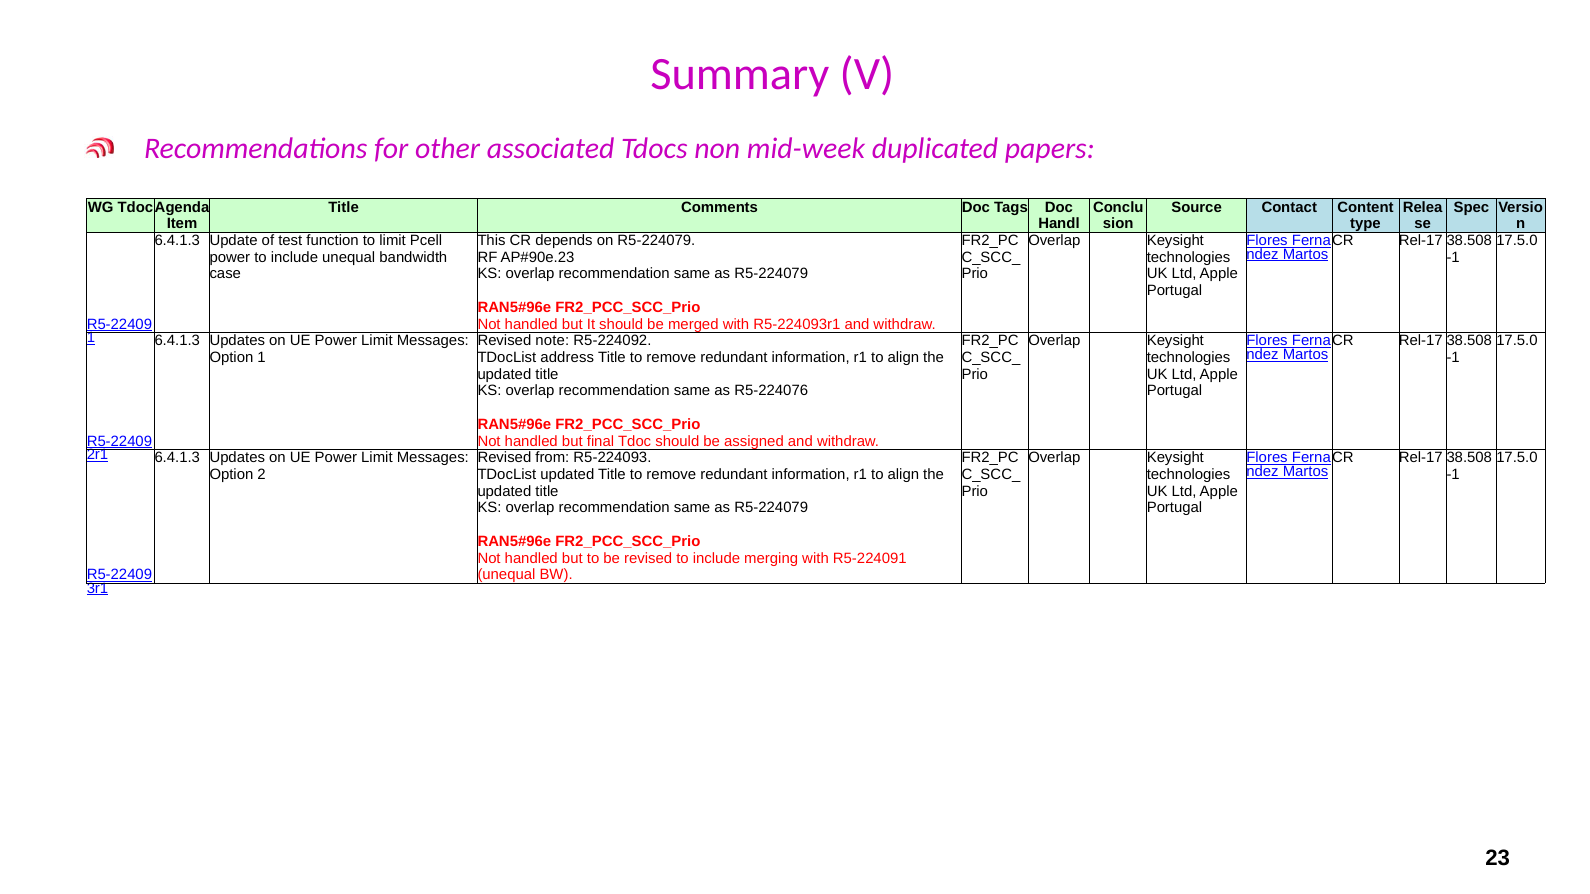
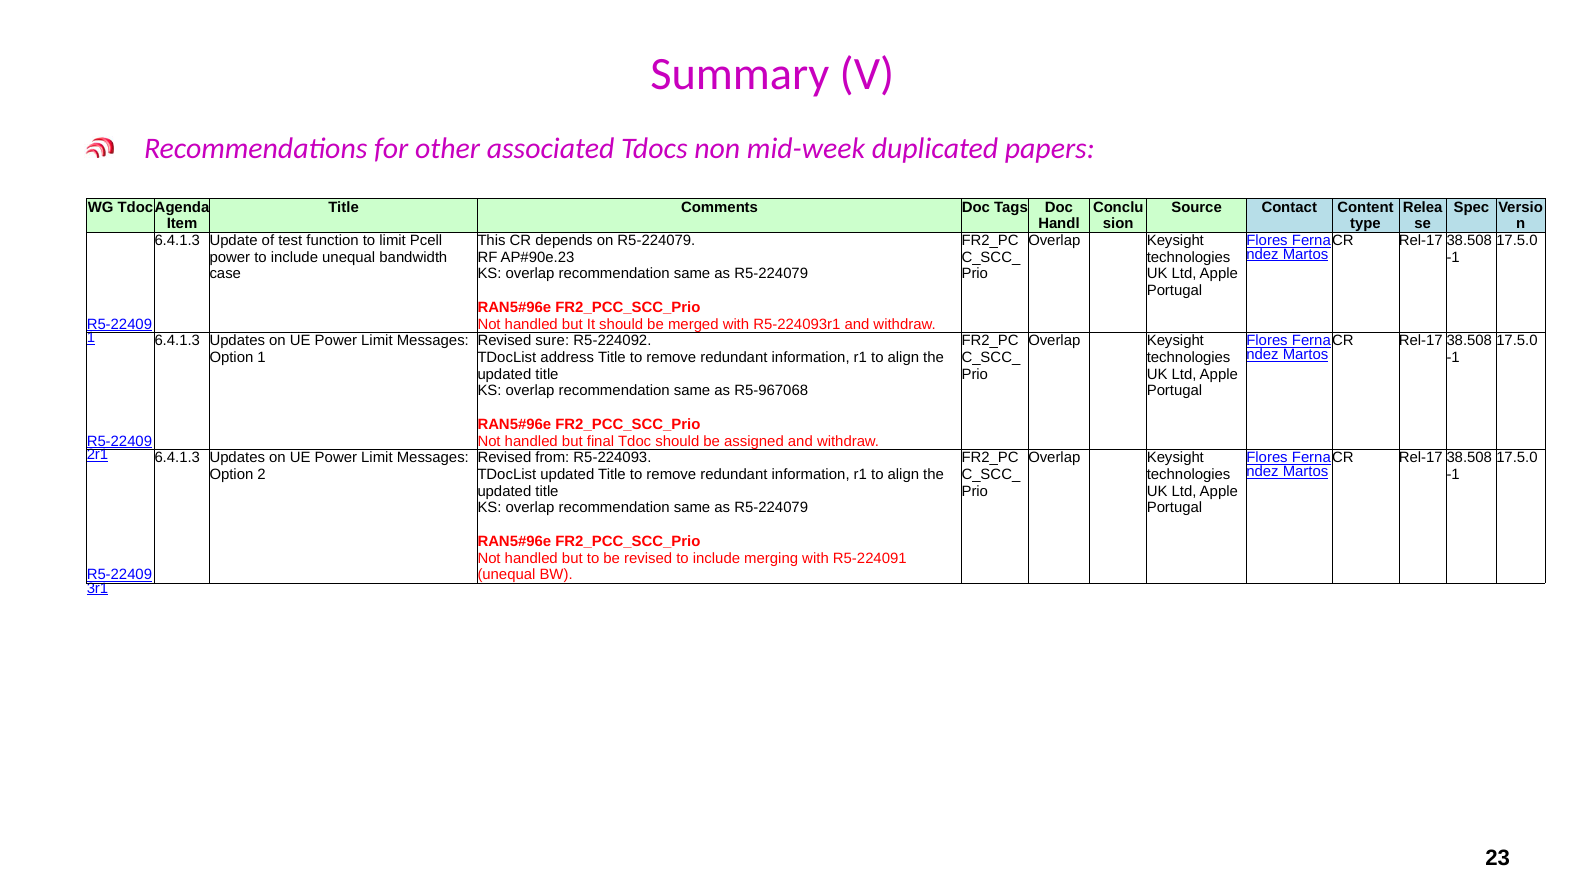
note: note -> sure
R5-224076: R5-224076 -> R5-967068
